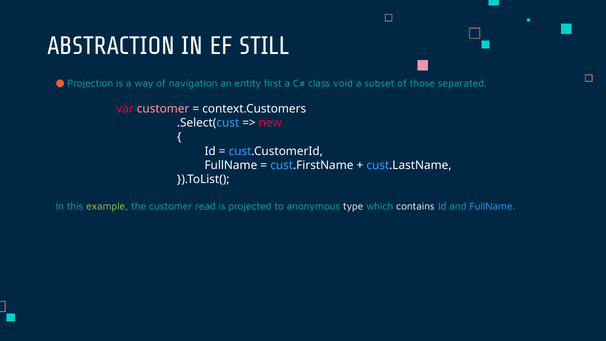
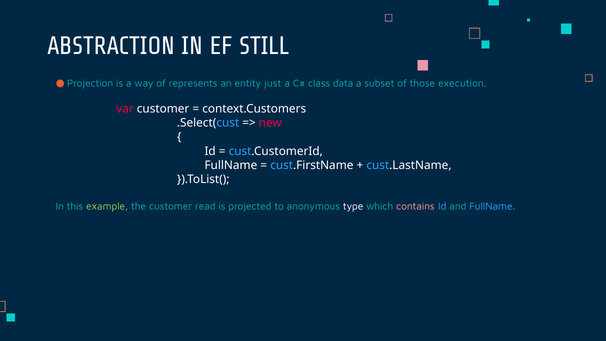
navigation: navigation -> represents
first: first -> just
void: void -> data
separated: separated -> execution
customer at (163, 109) colour: pink -> white
contains colour: white -> pink
